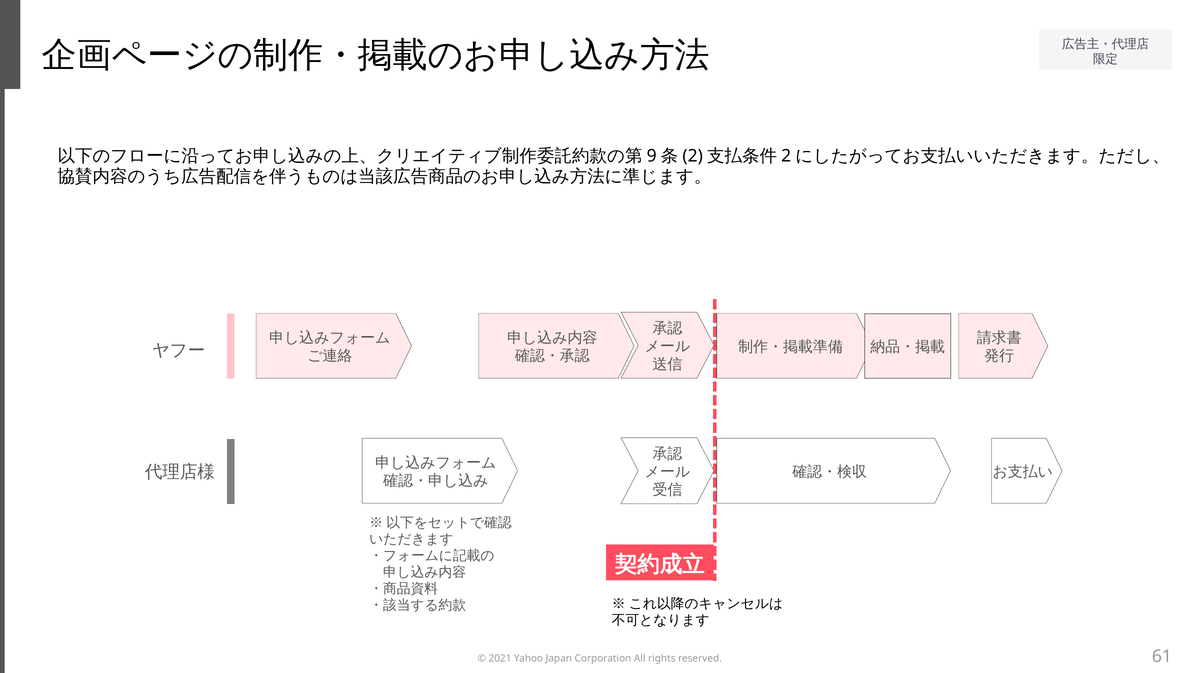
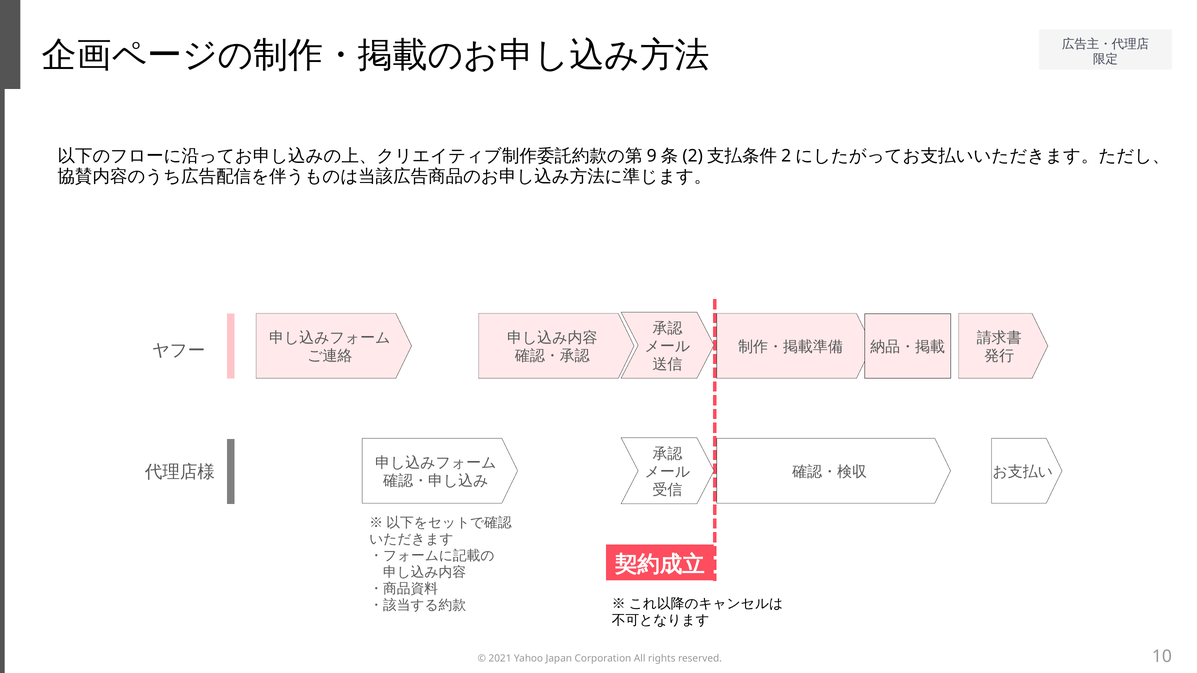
61: 61 -> 10
